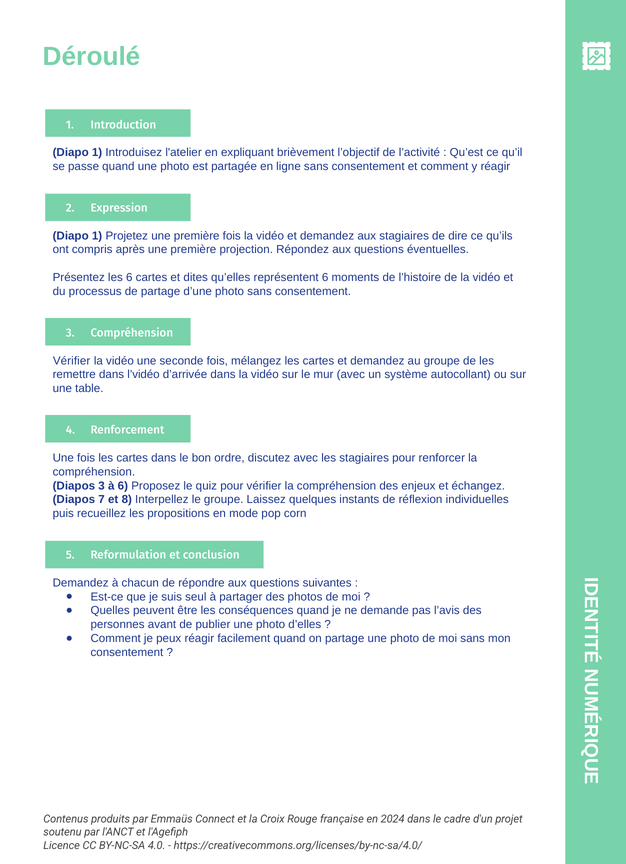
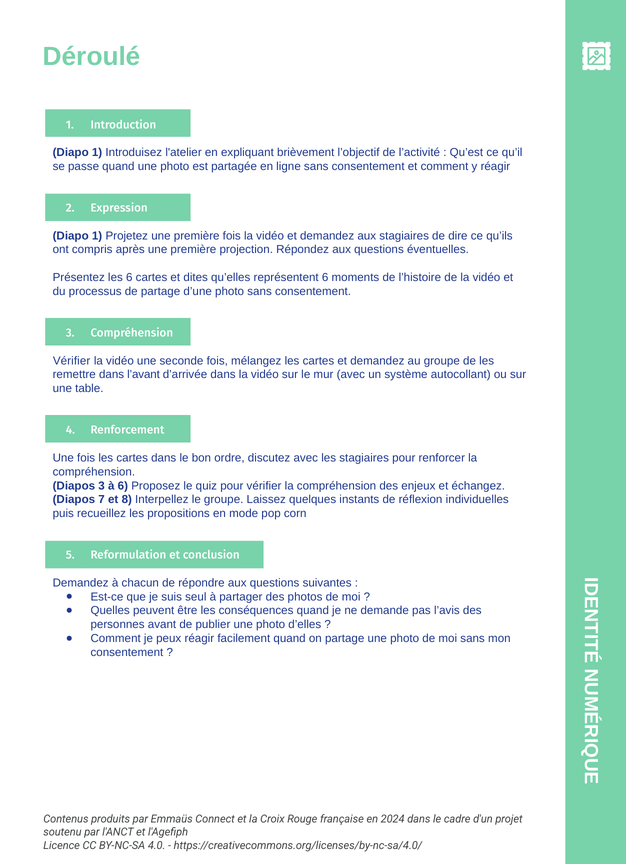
l’vidéo: l’vidéo -> l’avant
